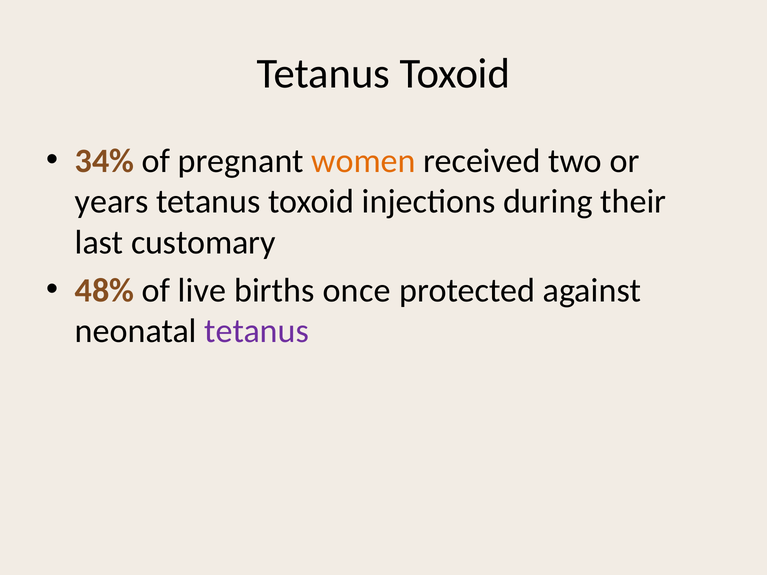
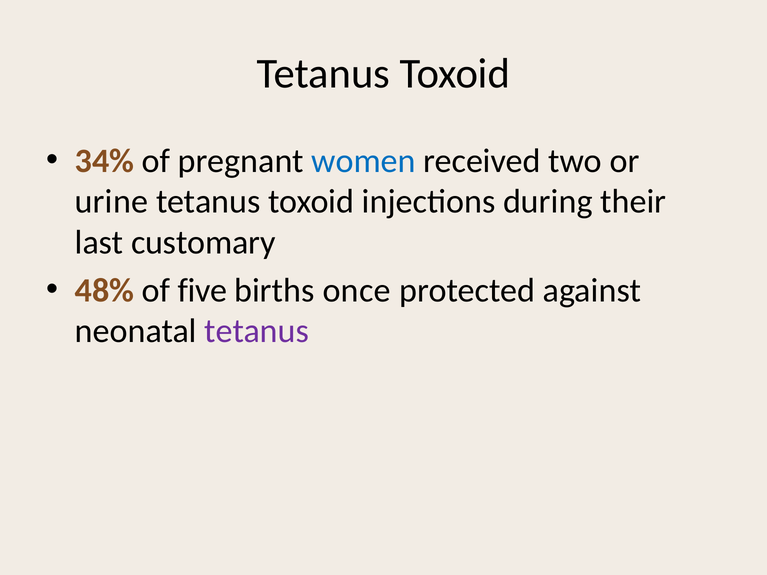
women colour: orange -> blue
years: years -> urine
live: live -> five
